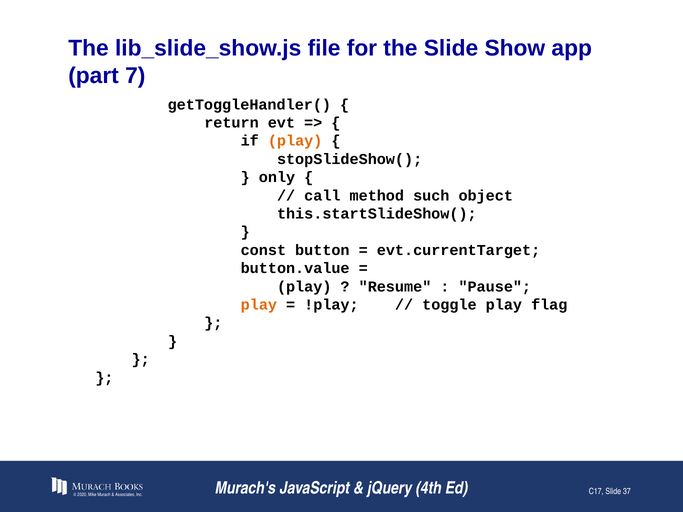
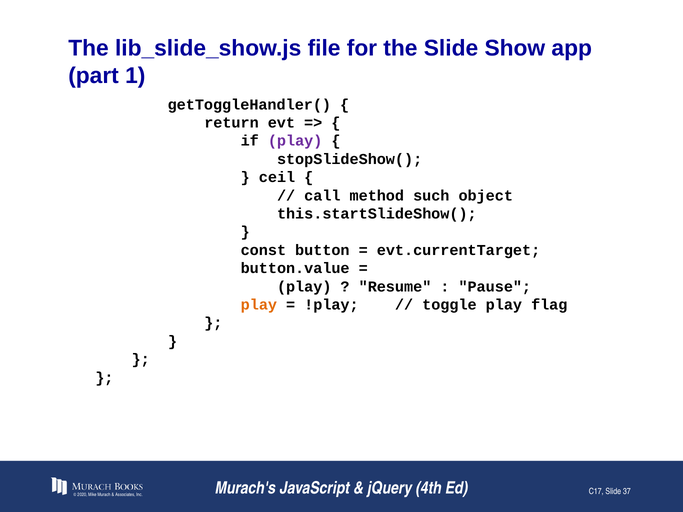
7: 7 -> 1
play at (295, 141) colour: orange -> purple
only: only -> ceil
